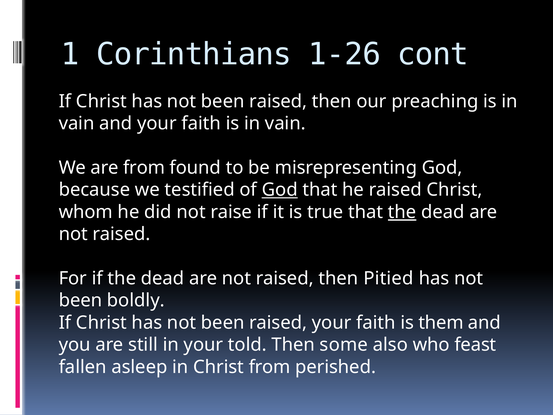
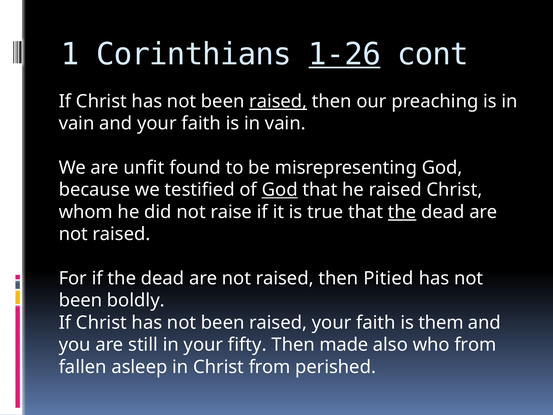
1-26 underline: none -> present
raised at (278, 101) underline: none -> present
are from: from -> unfit
told: told -> fifty
some: some -> made
who feast: feast -> from
